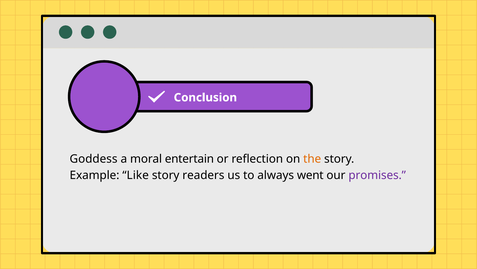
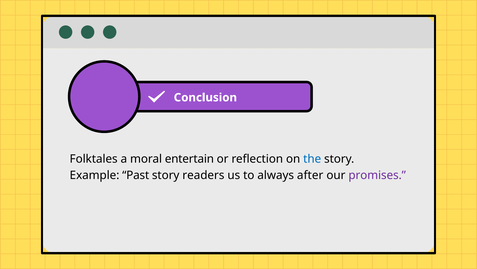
Goddess: Goddess -> Folktales
the colour: orange -> blue
Like: Like -> Past
went: went -> after
